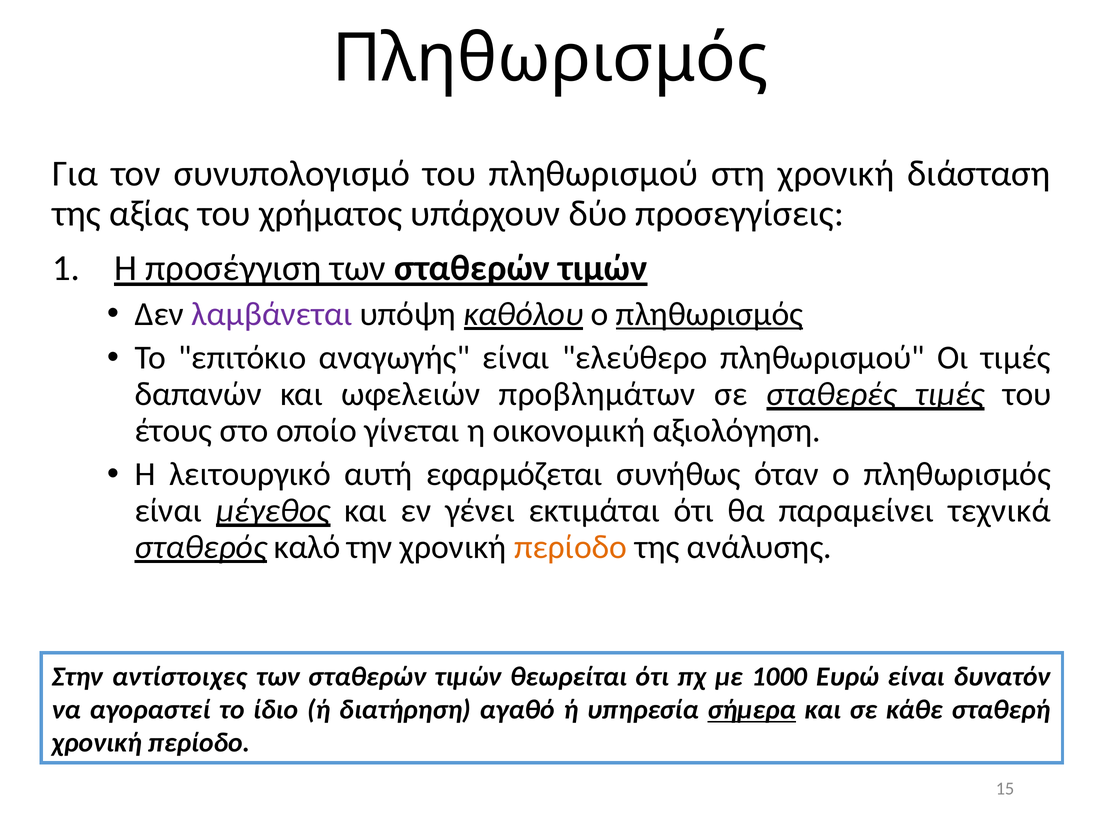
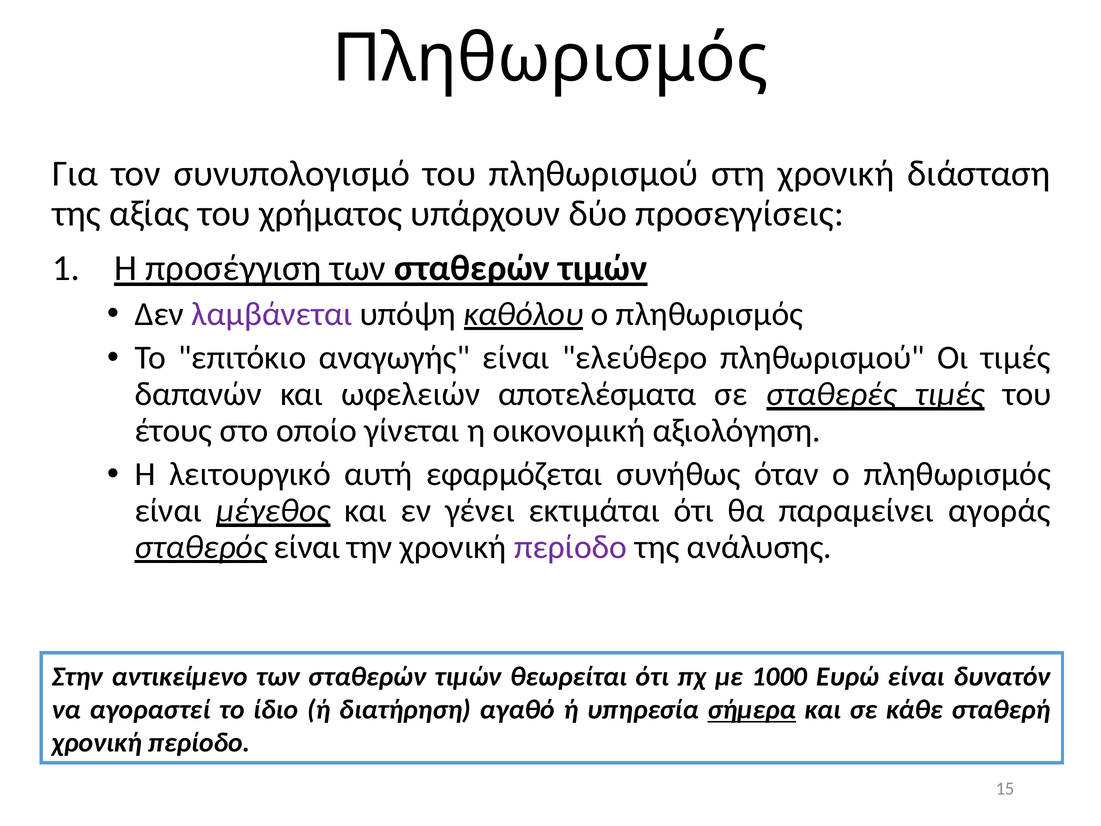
πληθωρισμός at (710, 314) underline: present -> none
προβλημάτων: προβλημάτων -> αποτελέσματα
τεχνικά: τεχνικά -> αγοράς
σταθερός καλό: καλό -> είναι
περίοδο at (571, 547) colour: orange -> purple
αντίστοιχες: αντίστοιχες -> αντικείμενο
